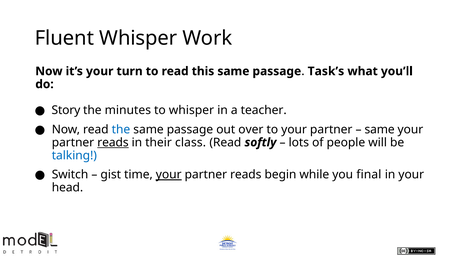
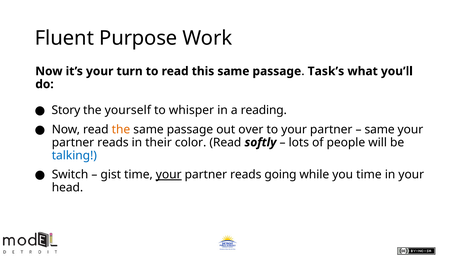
Fluent Whisper: Whisper -> Purpose
minutes: minutes -> yourself
teacher: teacher -> reading
the at (121, 129) colour: blue -> orange
reads at (113, 142) underline: present -> none
class: class -> color
begin: begin -> going
you final: final -> time
